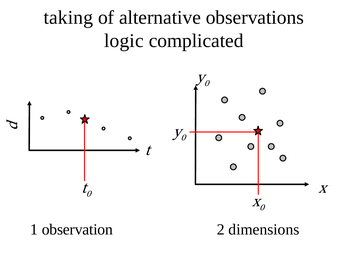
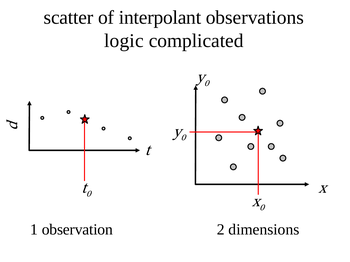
taking: taking -> scatter
alternative: alternative -> interpolant
